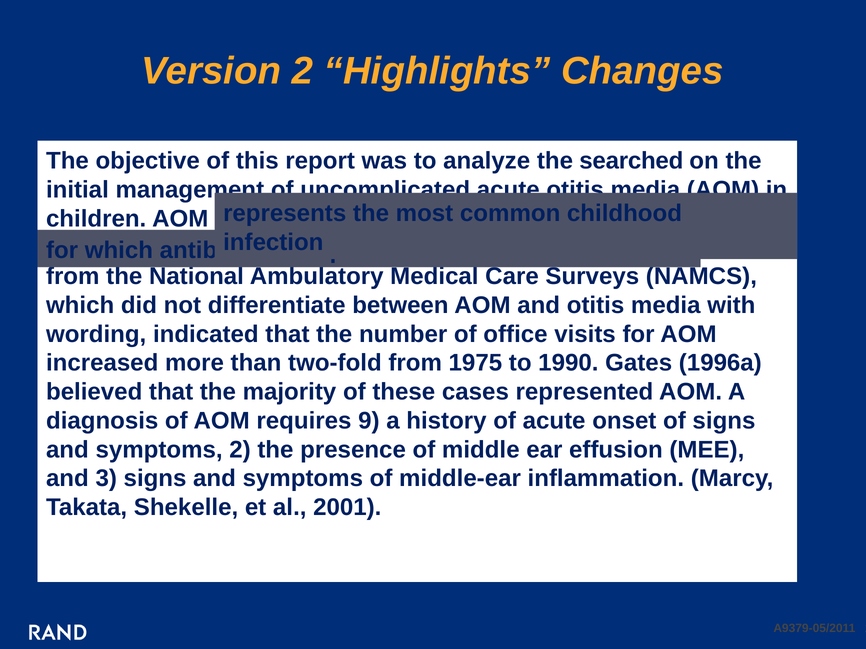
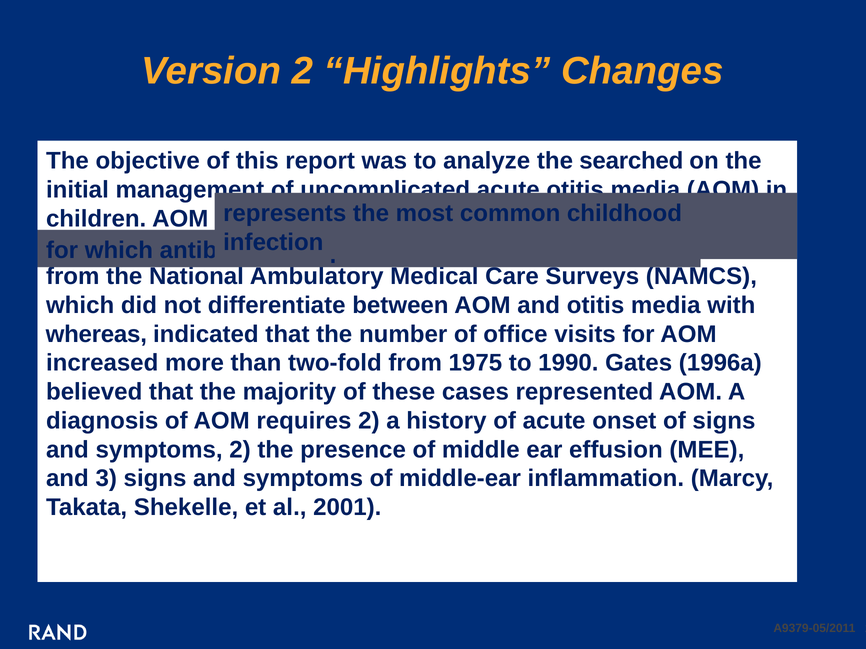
wording: wording -> whereas
requires 9: 9 -> 2
